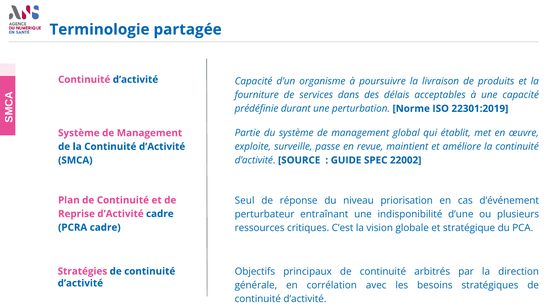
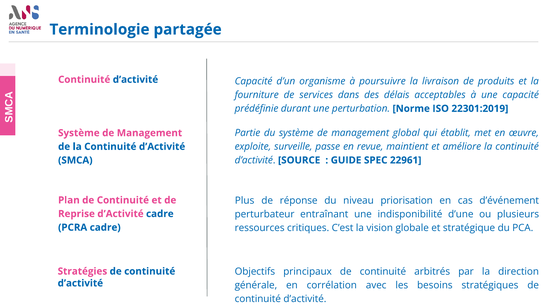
22002: 22002 -> 22961
Seul: Seul -> Plus
